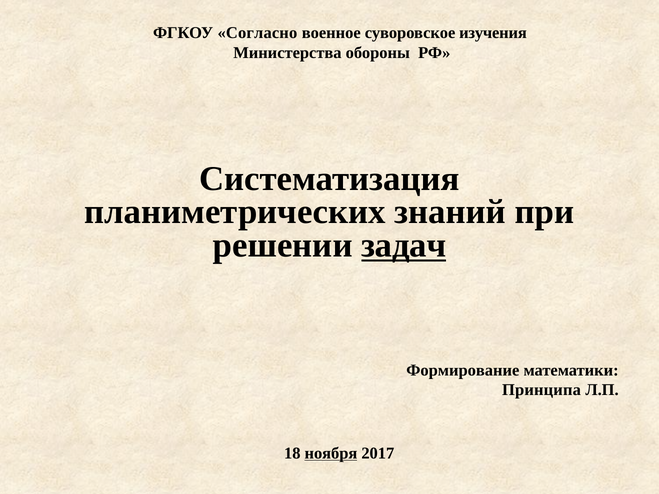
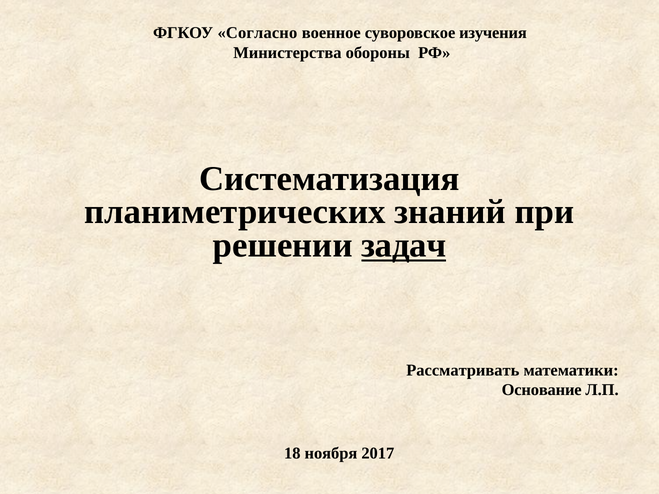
Формирование: Формирование -> Рассматривать
Принципа: Принципа -> Основание
ноября underline: present -> none
